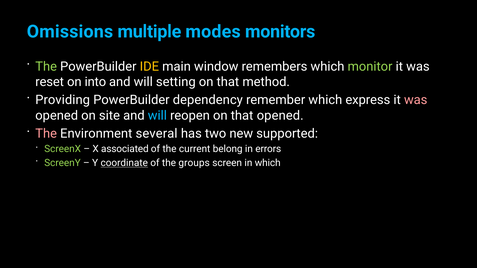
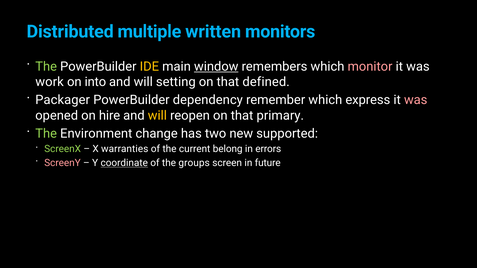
Omissions: Omissions -> Distributed
modes: modes -> written
window underline: none -> present
monitor colour: light green -> pink
reset: reset -> work
method: method -> defined
Providing: Providing -> Packager
site: site -> hire
will at (157, 116) colour: light blue -> yellow
that opened: opened -> primary
The at (46, 134) colour: pink -> light green
several: several -> change
associated: associated -> warranties
ScreenY colour: light green -> pink
in which: which -> future
